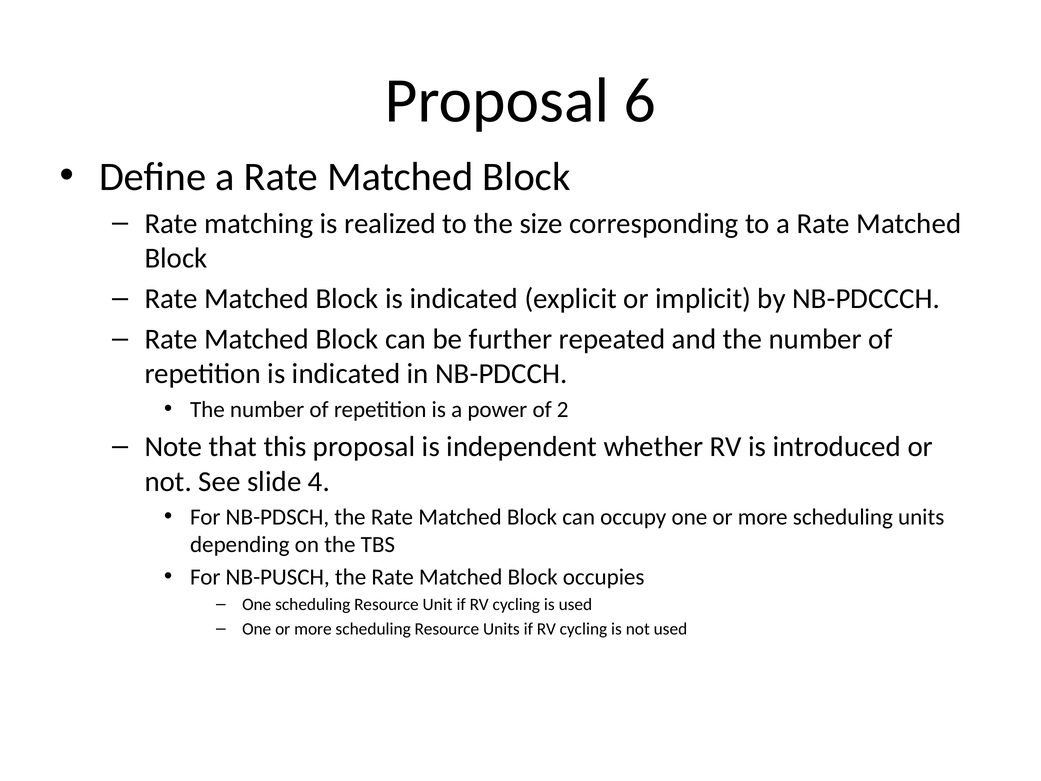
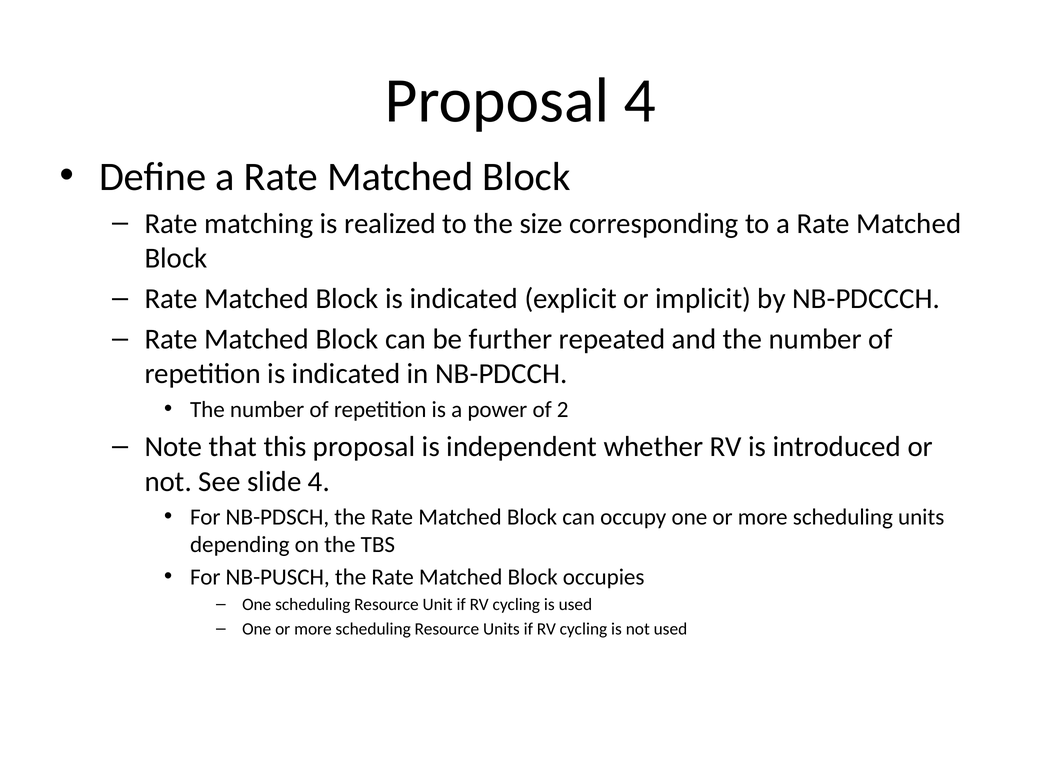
Proposal 6: 6 -> 4
